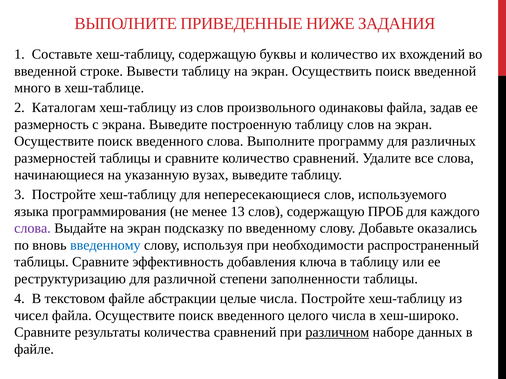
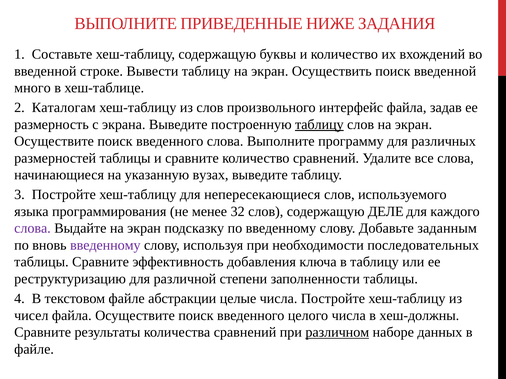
одинаковы: одинаковы -> интерфейс
таблицу at (319, 125) underline: none -> present
13: 13 -> 32
ПРОБ: ПРОБ -> ДЕЛЕ
оказались: оказались -> заданным
введенному at (105, 245) colour: blue -> purple
распространенный: распространенный -> последовательных
хеш-широко: хеш-широко -> хеш-должны
